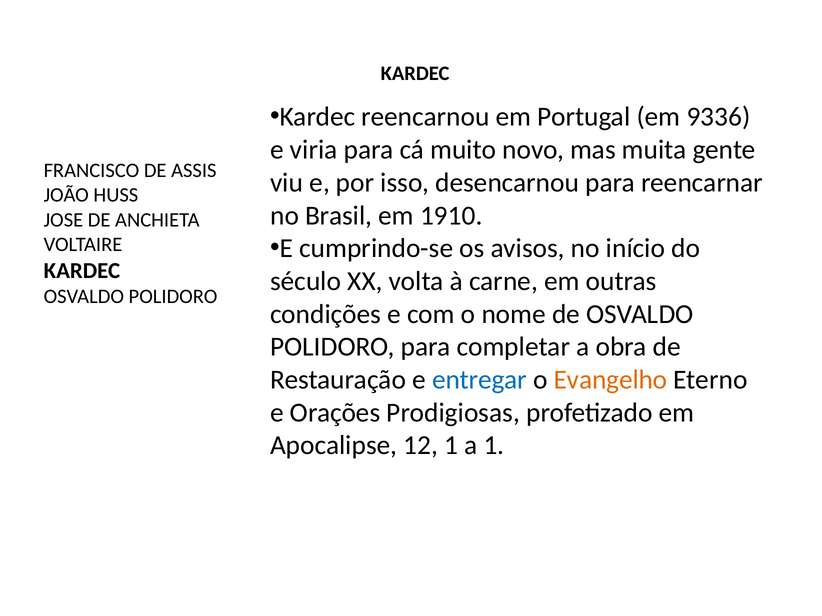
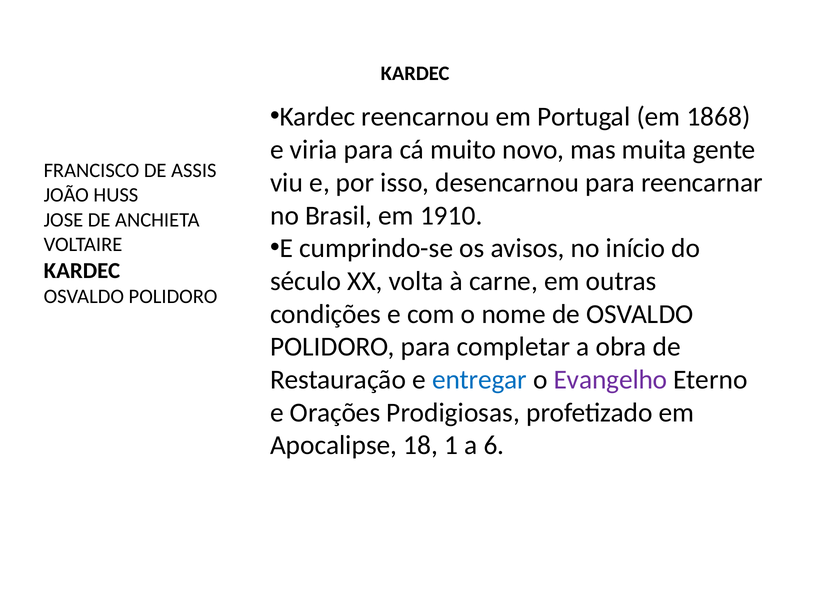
9336: 9336 -> 1868
Evangelho colour: orange -> purple
12: 12 -> 18
a 1: 1 -> 6
